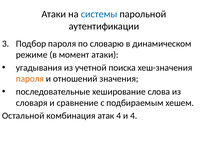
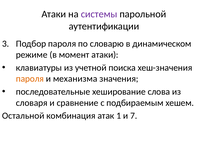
системы colour: blue -> purple
угадывания: угадывания -> клавиатуры
отношений: отношений -> механизма
атак 4: 4 -> 1
и 4: 4 -> 7
